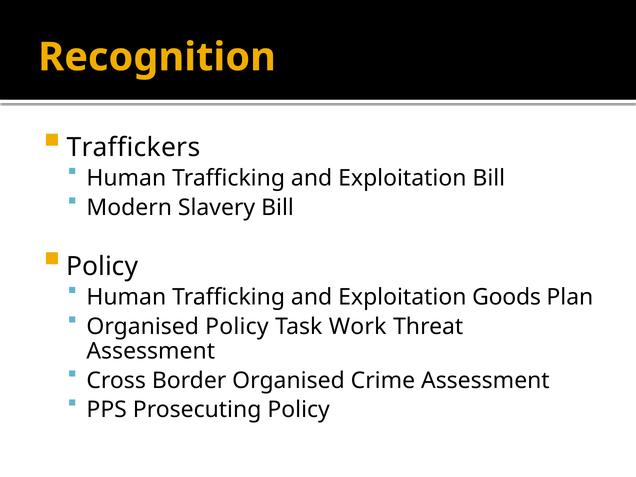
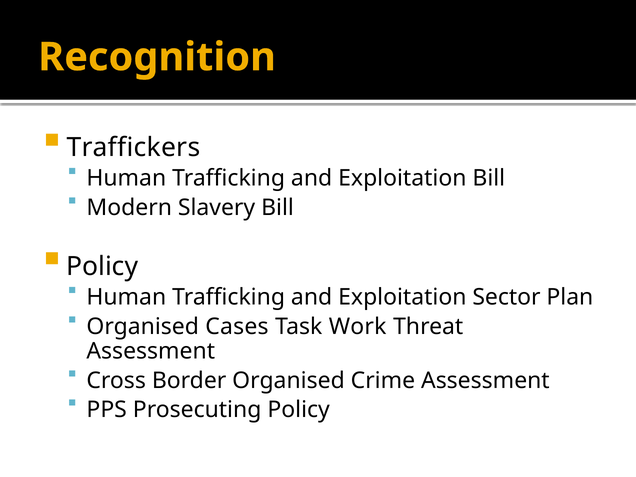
Goods: Goods -> Sector
Organised Policy: Policy -> Cases
